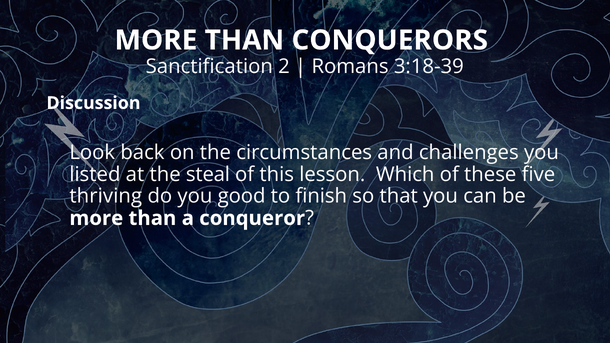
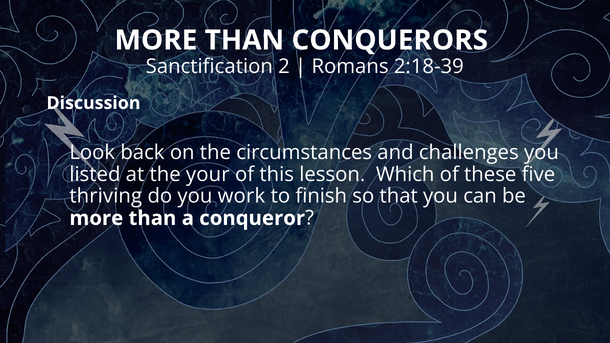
3:18-39: 3:18-39 -> 2:18-39
steal: steal -> your
good: good -> work
